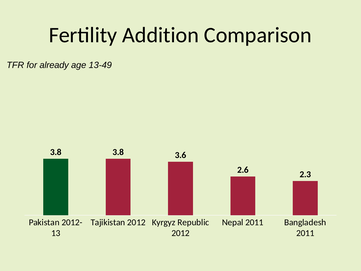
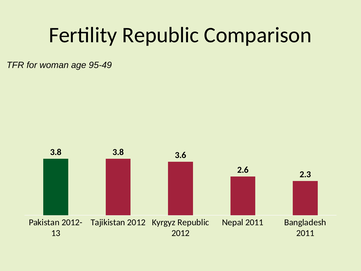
Fertility Addition: Addition -> Republic
already: already -> woman
13-49: 13-49 -> 95-49
